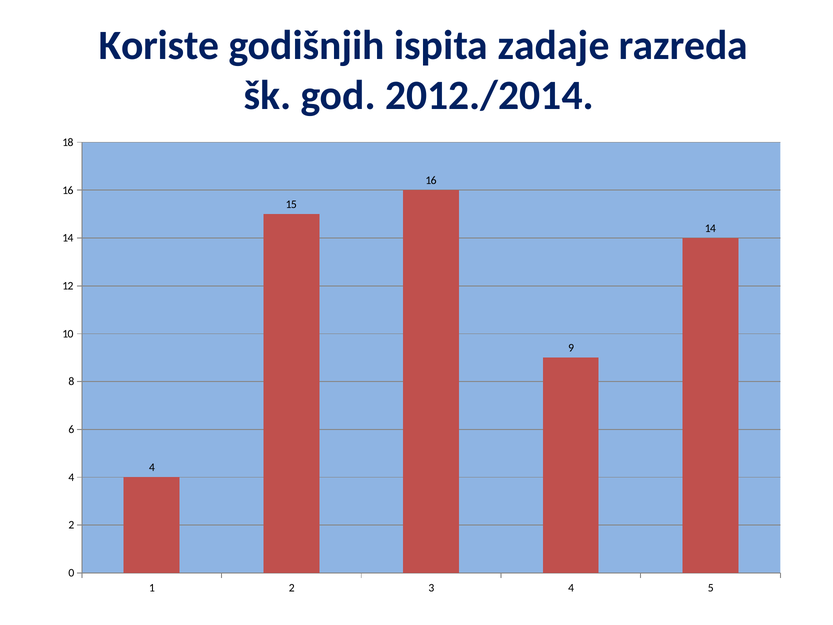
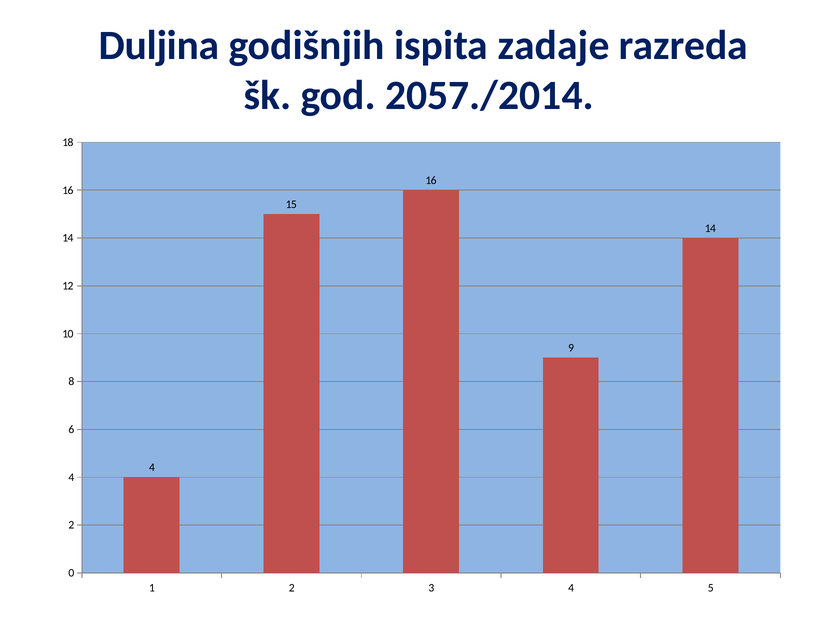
Koriste: Koriste -> Duljina
2012./2014: 2012./2014 -> 2057./2014
